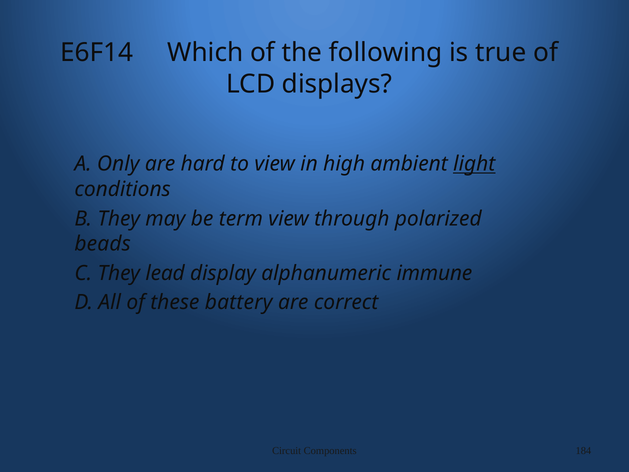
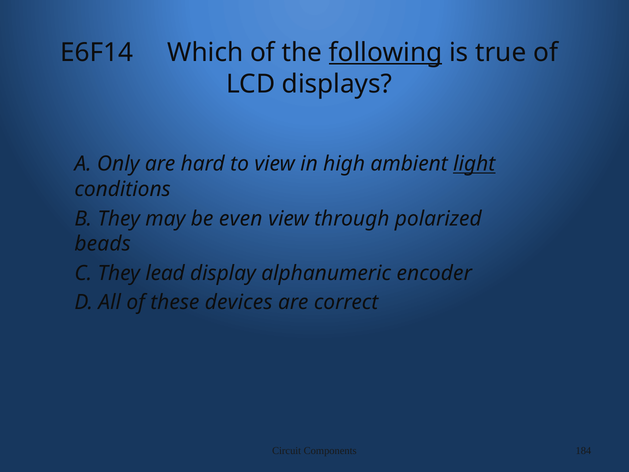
following underline: none -> present
term: term -> even
immune: immune -> encoder
battery: battery -> devices
